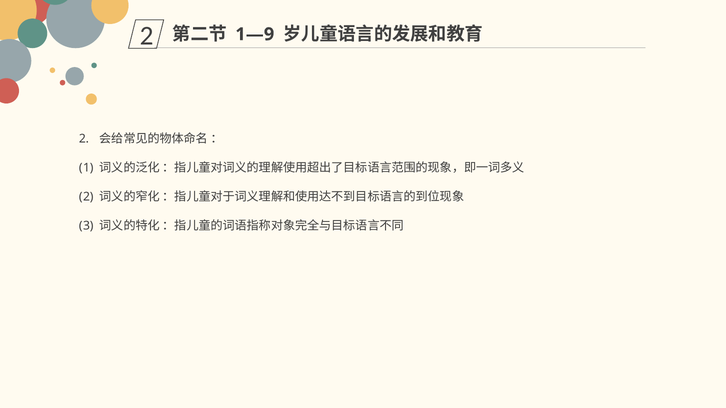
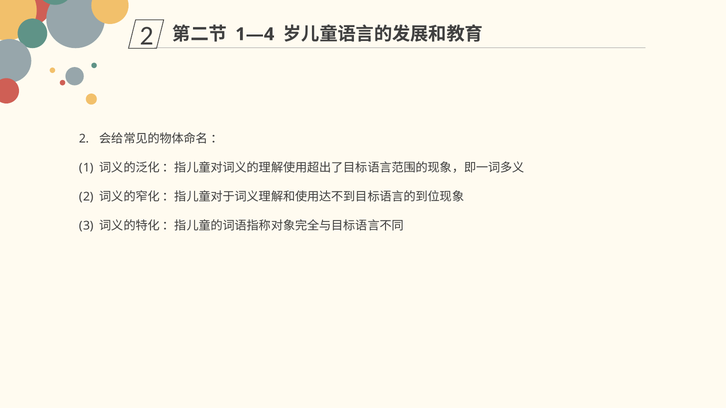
1—9: 1—9 -> 1—4
